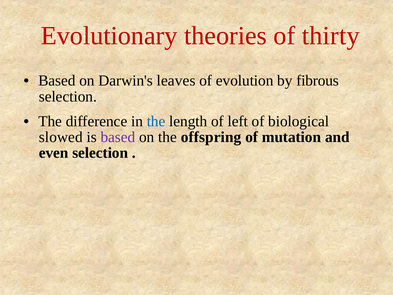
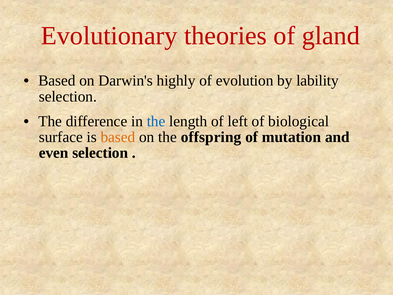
thirty: thirty -> gland
leaves: leaves -> highly
fibrous: fibrous -> lability
slowed: slowed -> surface
based at (118, 137) colour: purple -> orange
